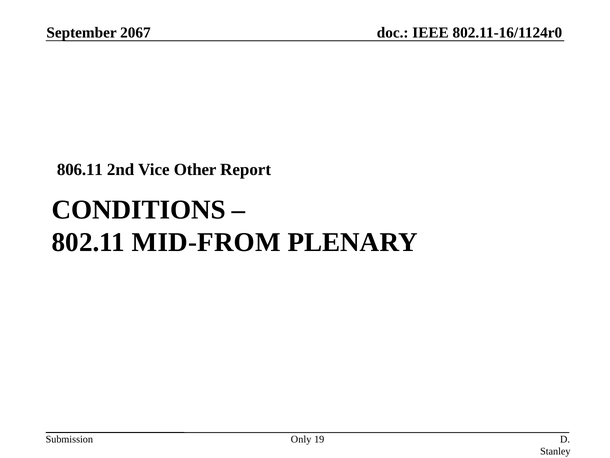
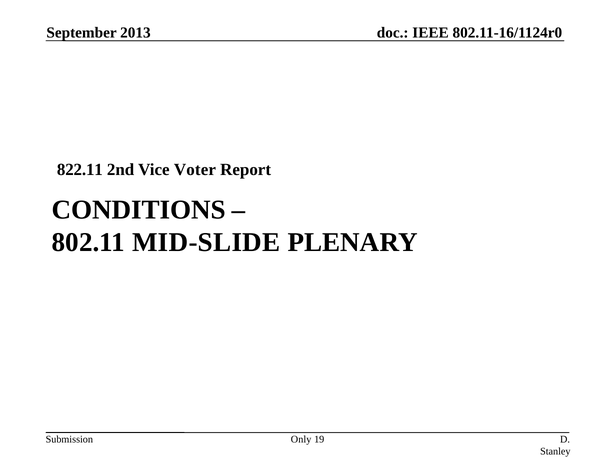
2067: 2067 -> 2013
806.11: 806.11 -> 822.11
Other: Other -> Voter
MID-FROM: MID-FROM -> MID-SLIDE
